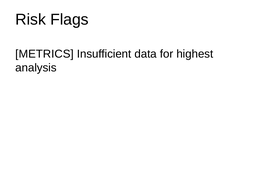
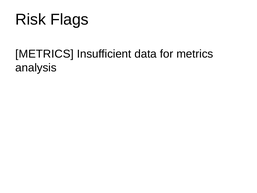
for highest: highest -> metrics
